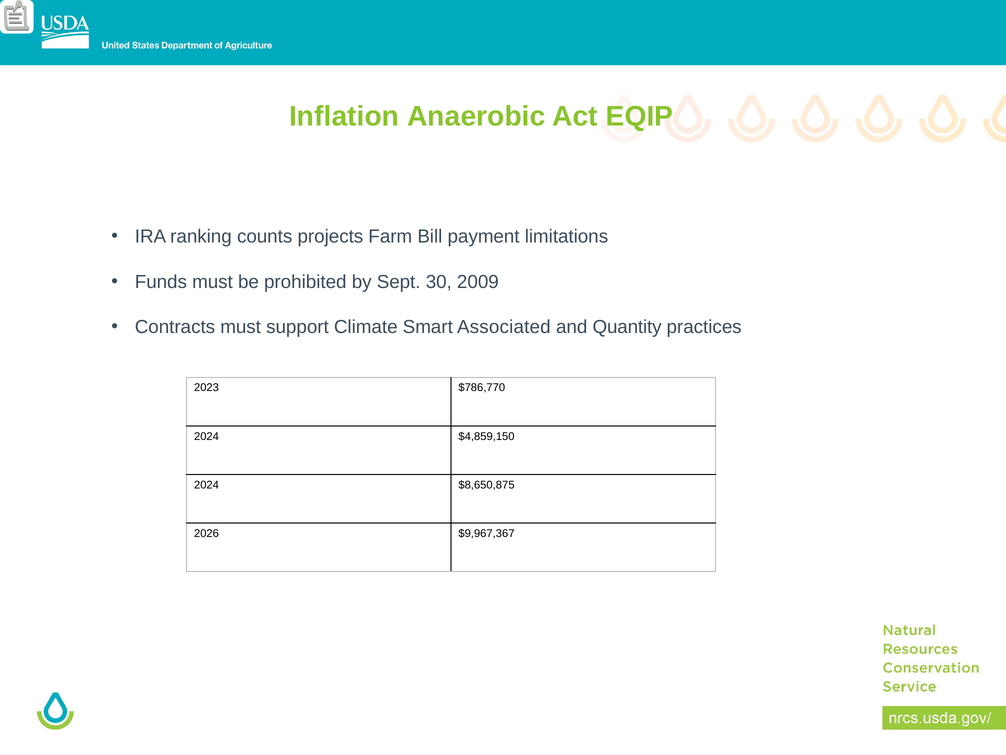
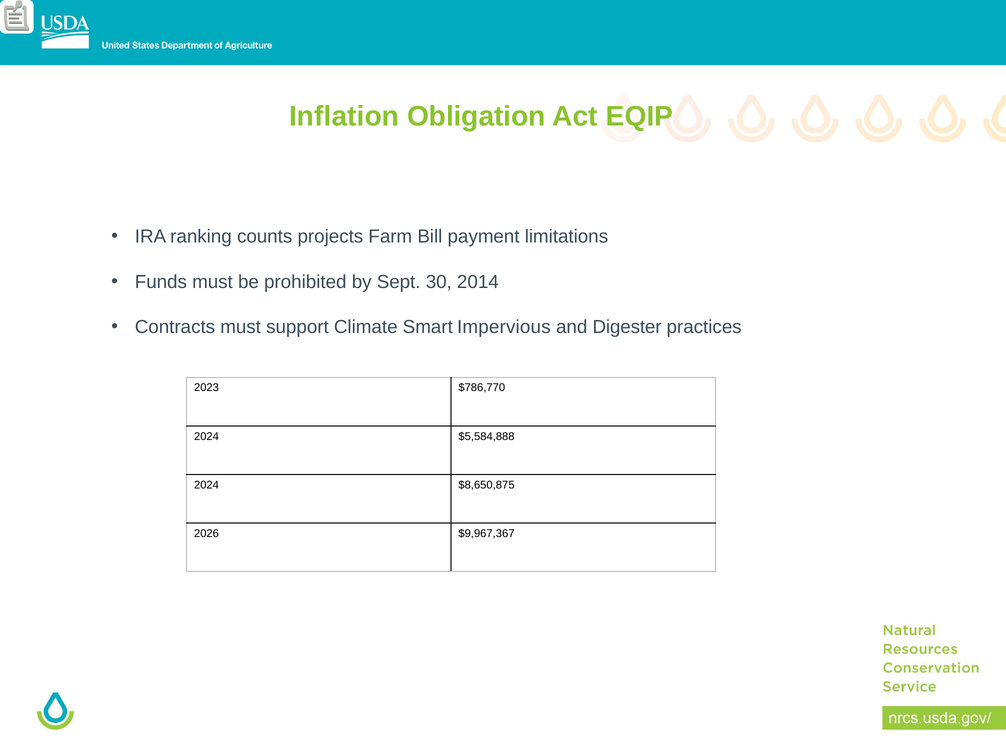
Anaerobic: Anaerobic -> Obligation
2009: 2009 -> 2014
Associated: Associated -> Impervious
Quantity: Quantity -> Digester
$4,859,150: $4,859,150 -> $5,584,888
